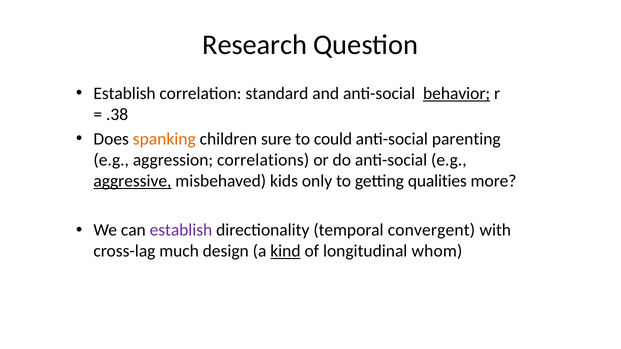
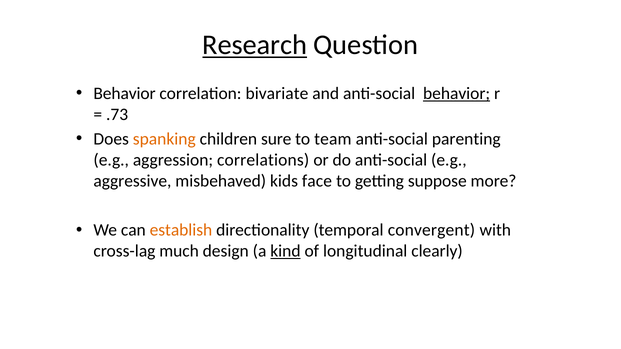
Research underline: none -> present
Establish at (125, 94): Establish -> Behavior
standard: standard -> bivariate
.38: .38 -> .73
could: could -> team
aggressive underline: present -> none
only: only -> face
qualities: qualities -> suppose
establish at (181, 230) colour: purple -> orange
whom: whom -> clearly
